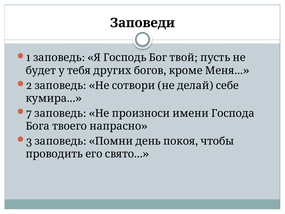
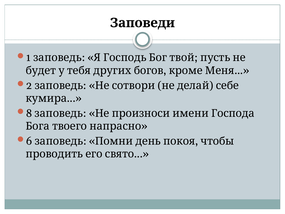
7: 7 -> 8
3: 3 -> 6
